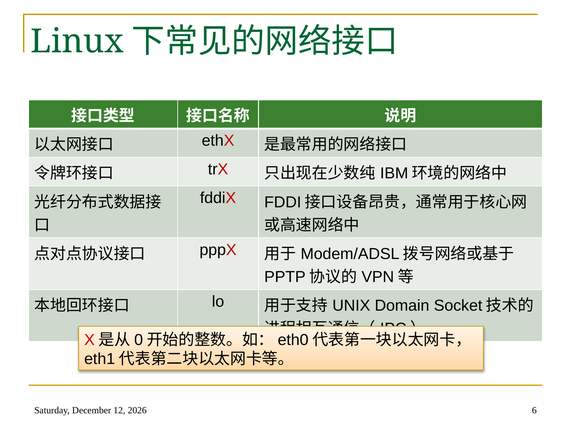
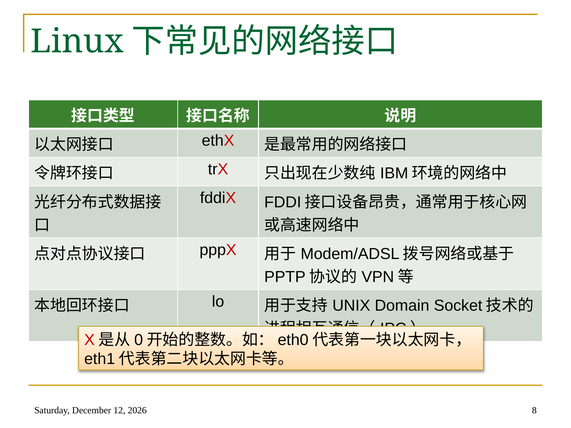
6: 6 -> 8
